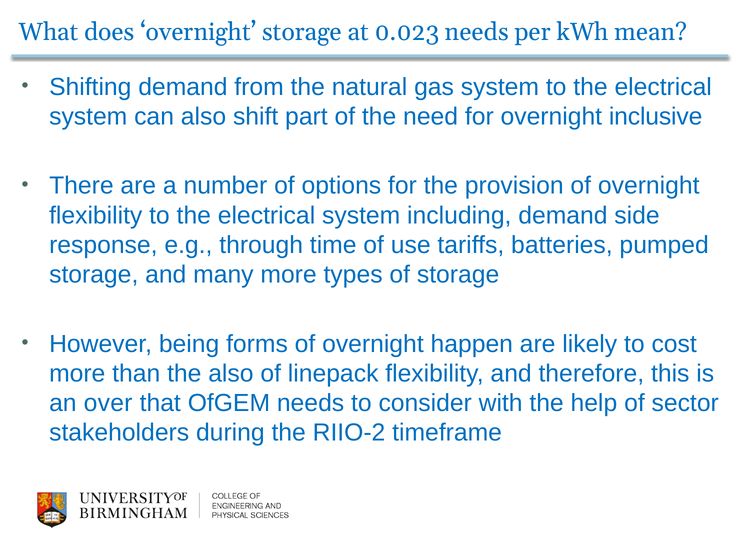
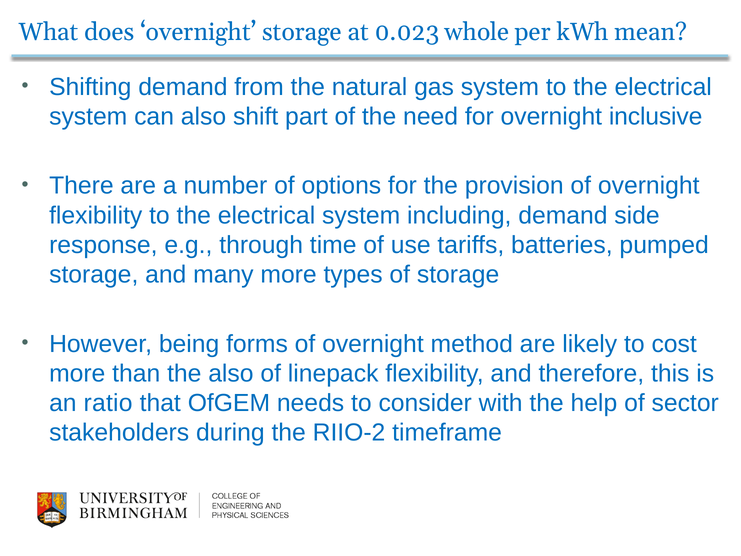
0.023 needs: needs -> whole
happen: happen -> method
over: over -> ratio
